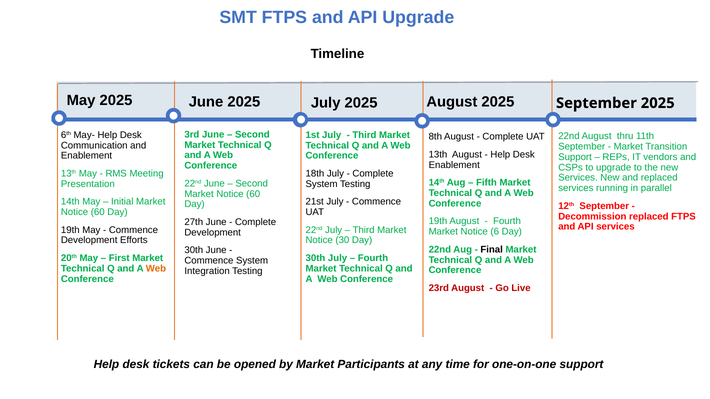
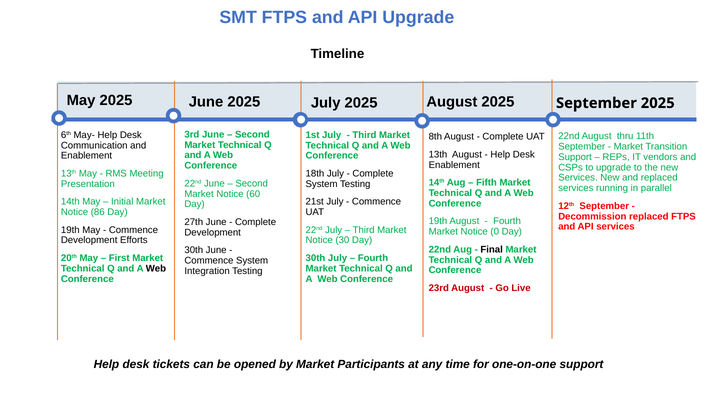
60 at (98, 212): 60 -> 86
6: 6 -> 0
Web at (156, 269) colour: orange -> black
